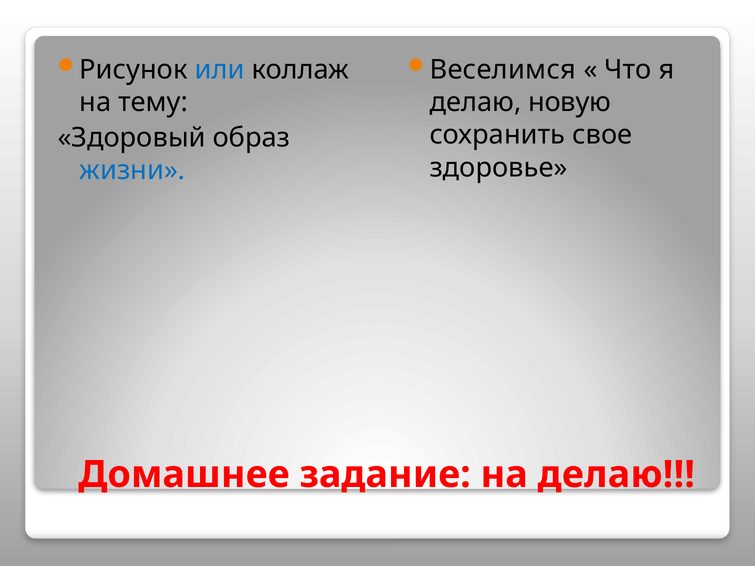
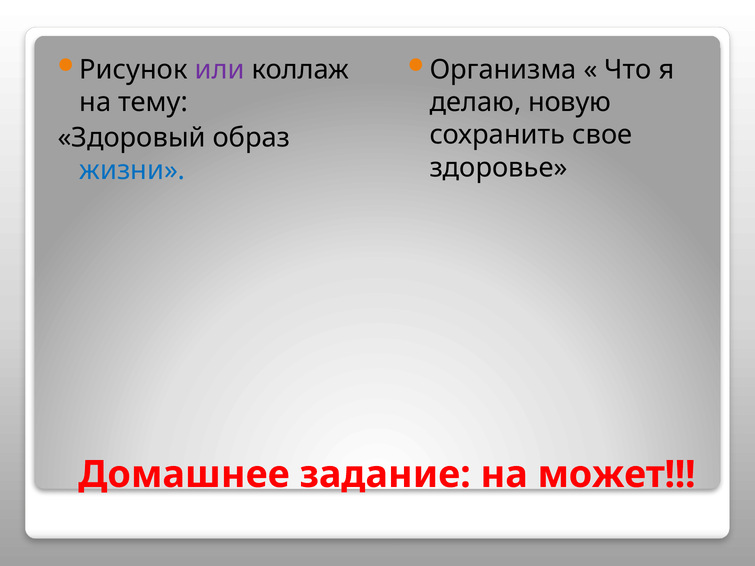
или colour: blue -> purple
Веселимся: Веселимся -> Организма
на делаю: делаю -> может
